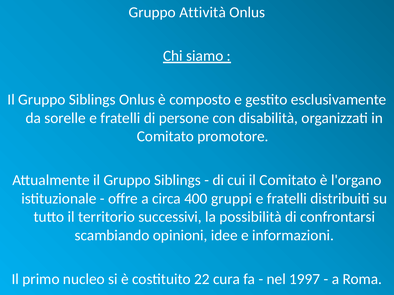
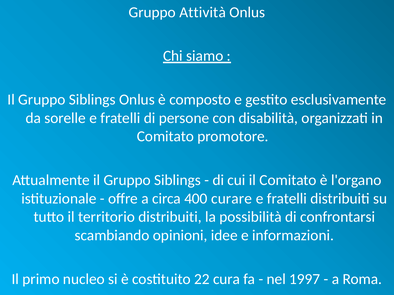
gruppi: gruppi -> curare
territorio successivi: successivi -> distribuiti
